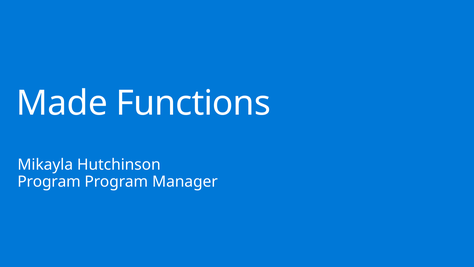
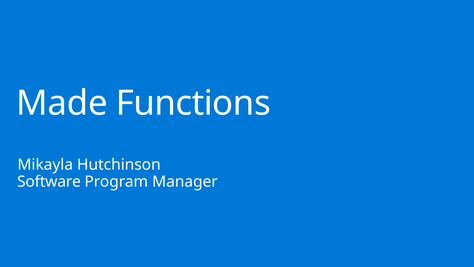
Program at (49, 181): Program -> Software
